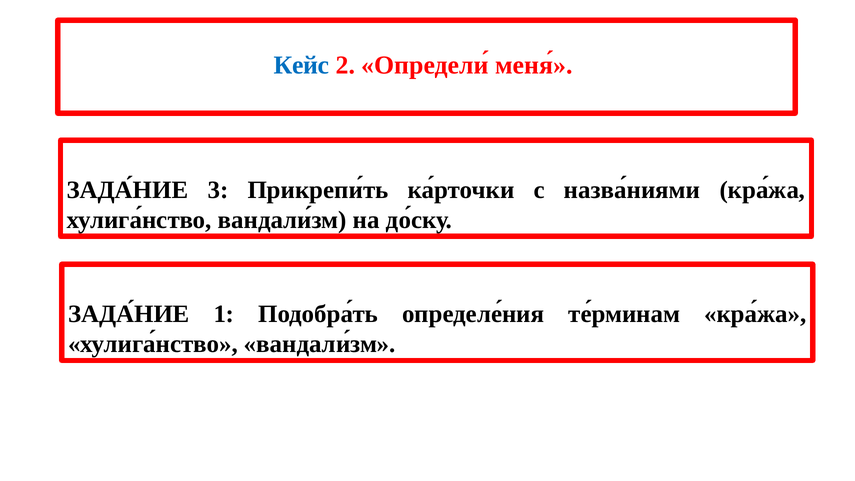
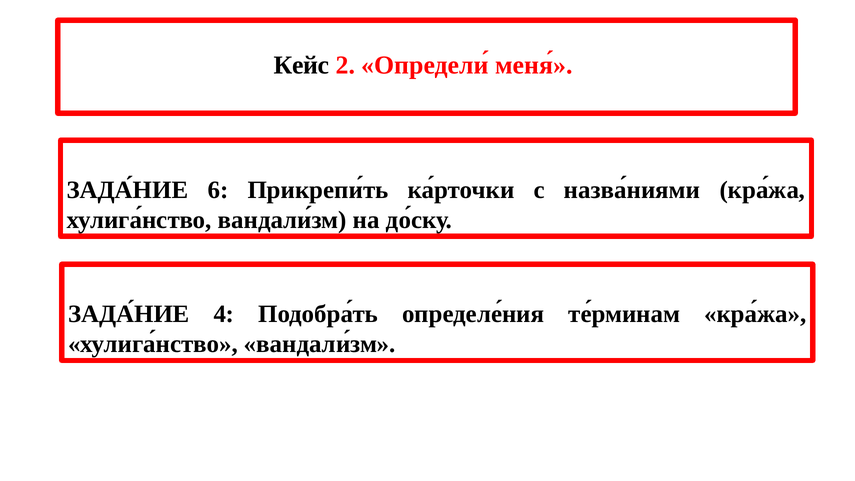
Кейс colour: blue -> black
3: 3 -> 6
1: 1 -> 4
